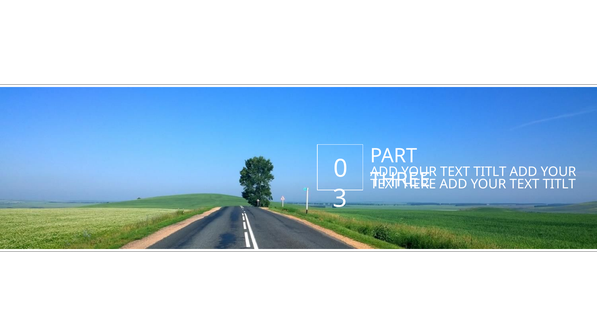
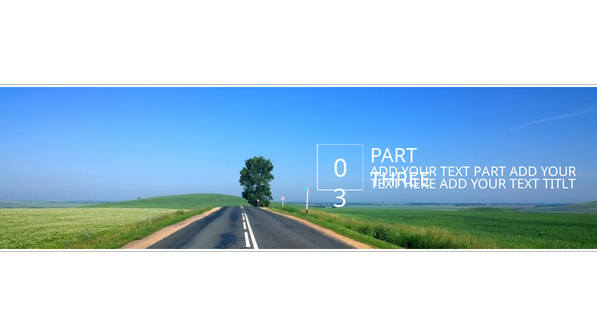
TITLT at (490, 172): TITLT -> PART
